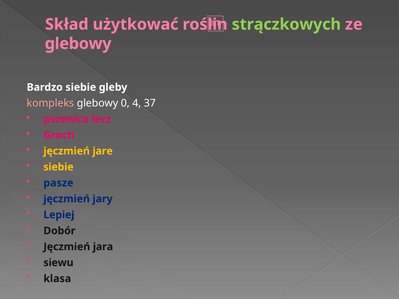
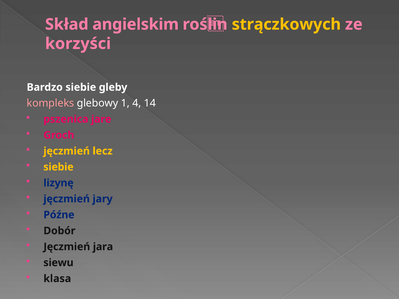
użytkować: użytkować -> angielskim
strączkowych colour: light green -> yellow
glebowy at (78, 44): glebowy -> korzyści
0: 0 -> 1
37: 37 -> 14
lecz: lecz -> jare
jare: jare -> lecz
pasze: pasze -> lizynę
Lepiej: Lepiej -> Późne
